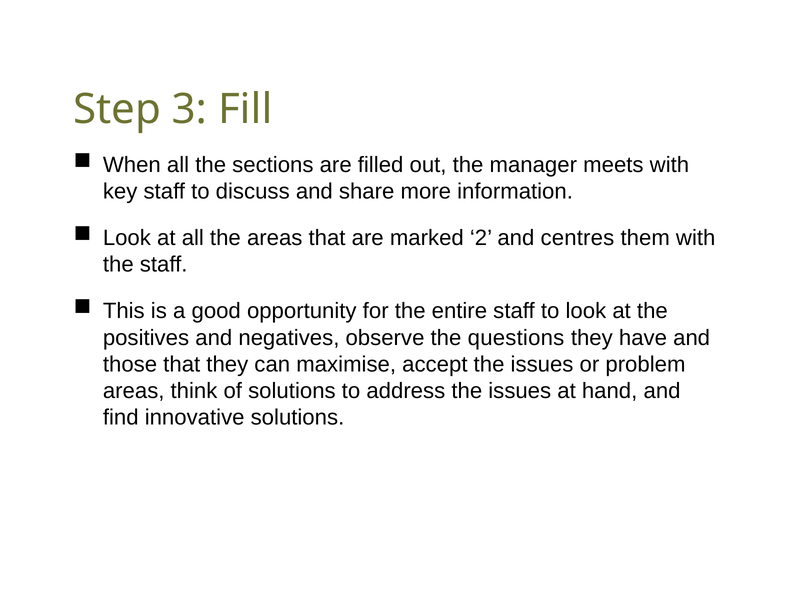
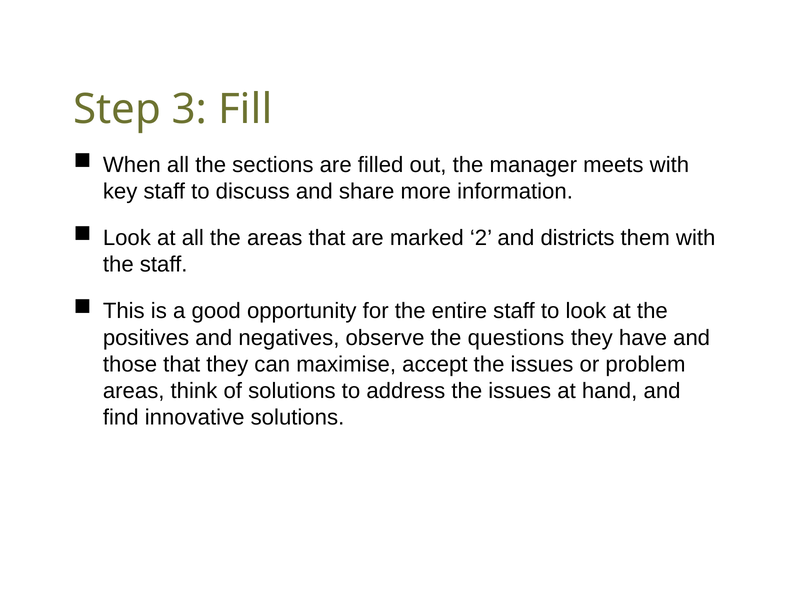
centres: centres -> districts
